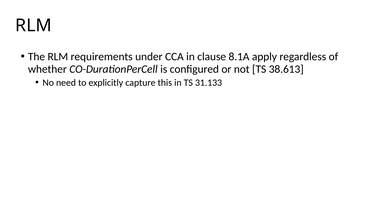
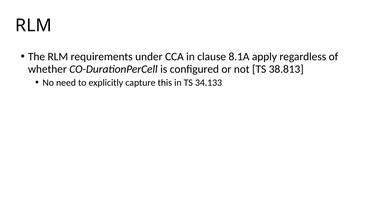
38.613: 38.613 -> 38.813
31.133: 31.133 -> 34.133
